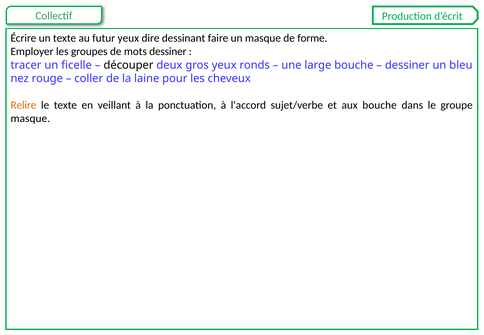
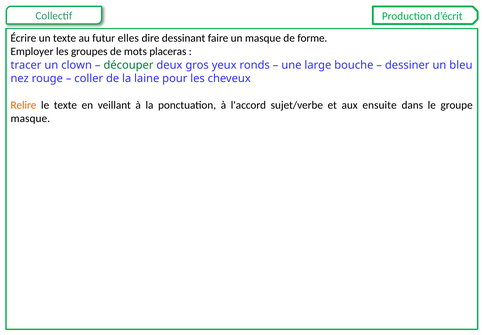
futur yeux: yeux -> elles
mots dessiner: dessiner -> placeras
ficelle: ficelle -> clown
découper colour: black -> green
aux bouche: bouche -> ensuite
